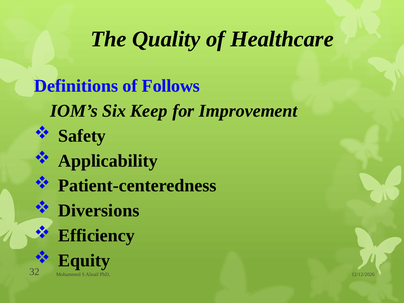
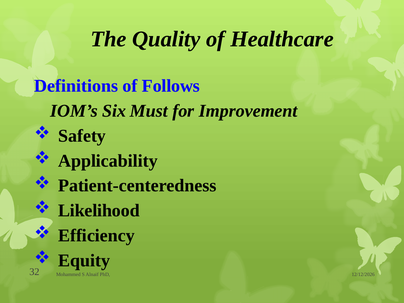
Keep: Keep -> Must
Diversions: Diversions -> Likelihood
